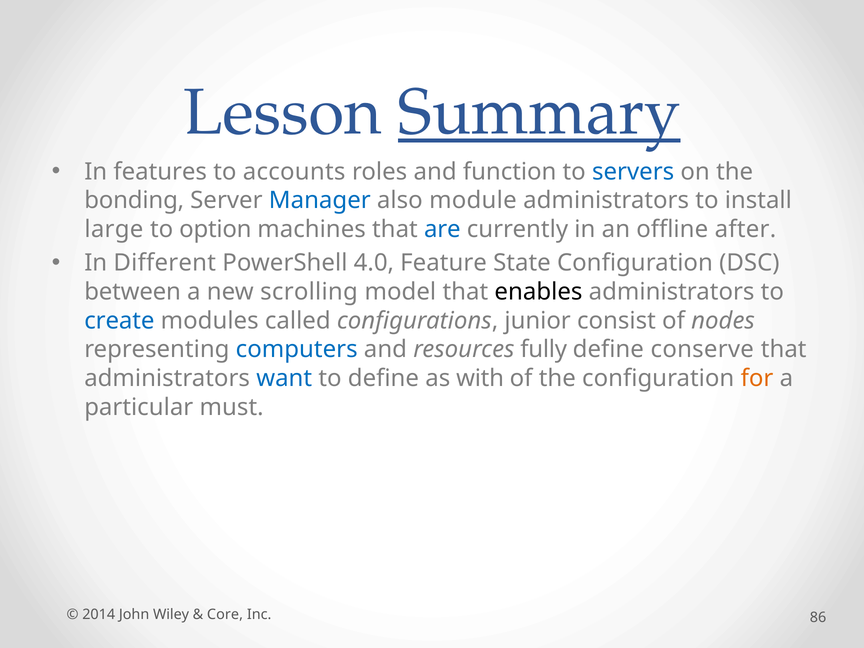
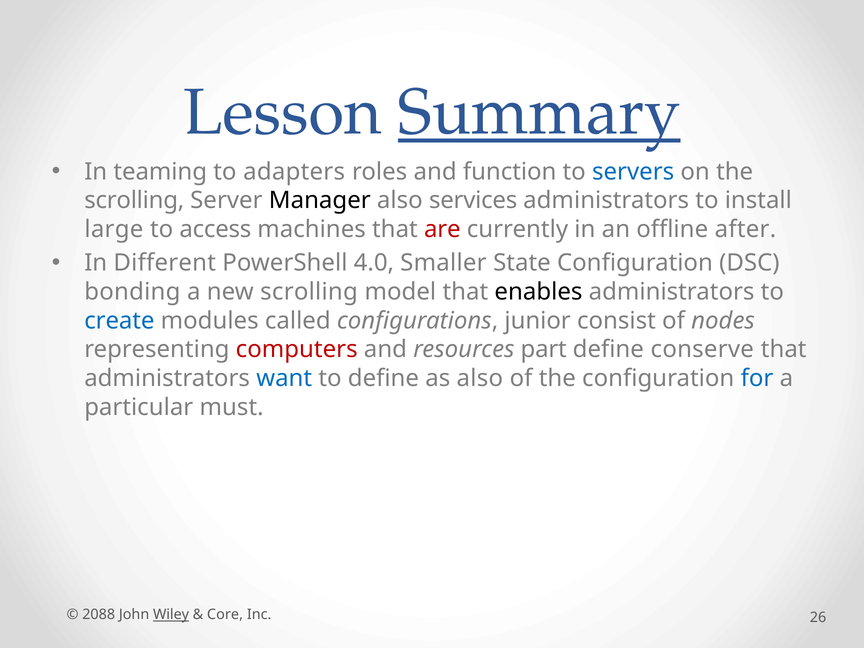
features: features -> teaming
accounts: accounts -> adapters
bonding at (134, 200): bonding -> scrolling
Manager colour: blue -> black
module: module -> services
option: option -> access
are colour: blue -> red
Feature: Feature -> Smaller
between: between -> bonding
computers colour: blue -> red
fully: fully -> part
as with: with -> also
for colour: orange -> blue
2014: 2014 -> 2088
Wiley underline: none -> present
86: 86 -> 26
